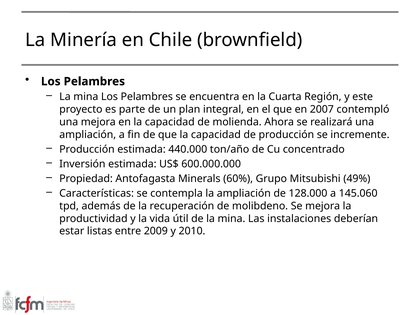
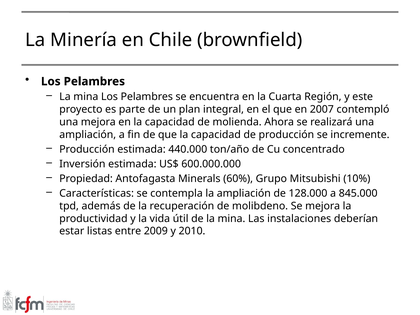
49%: 49% -> 10%
145.060: 145.060 -> 845.000
